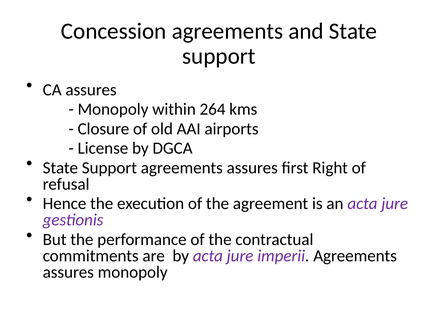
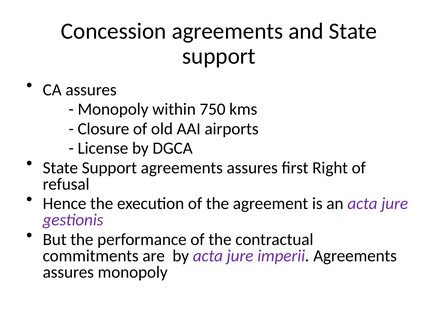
264: 264 -> 750
